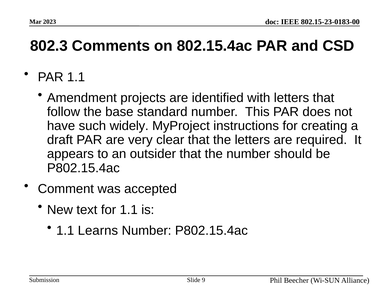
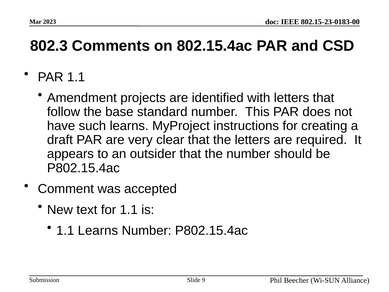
such widely: widely -> learns
